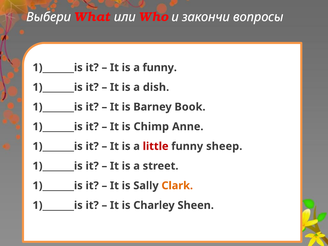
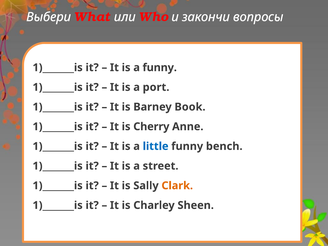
dish: dish -> port
Chimp: Chimp -> Cherry
little colour: red -> blue
sheep: sheep -> bench
